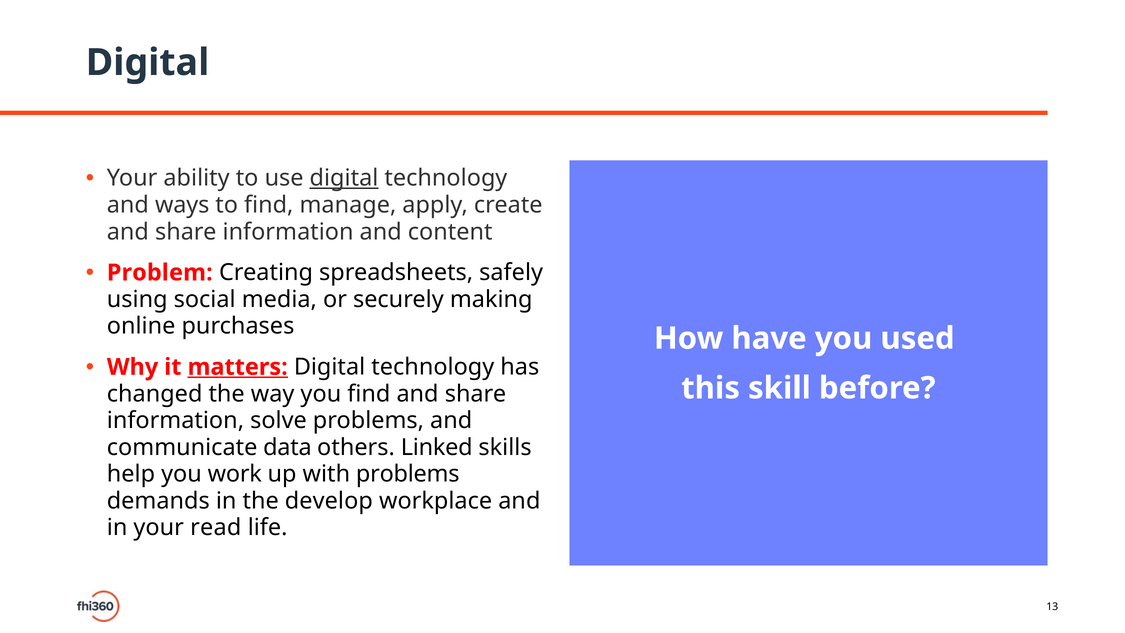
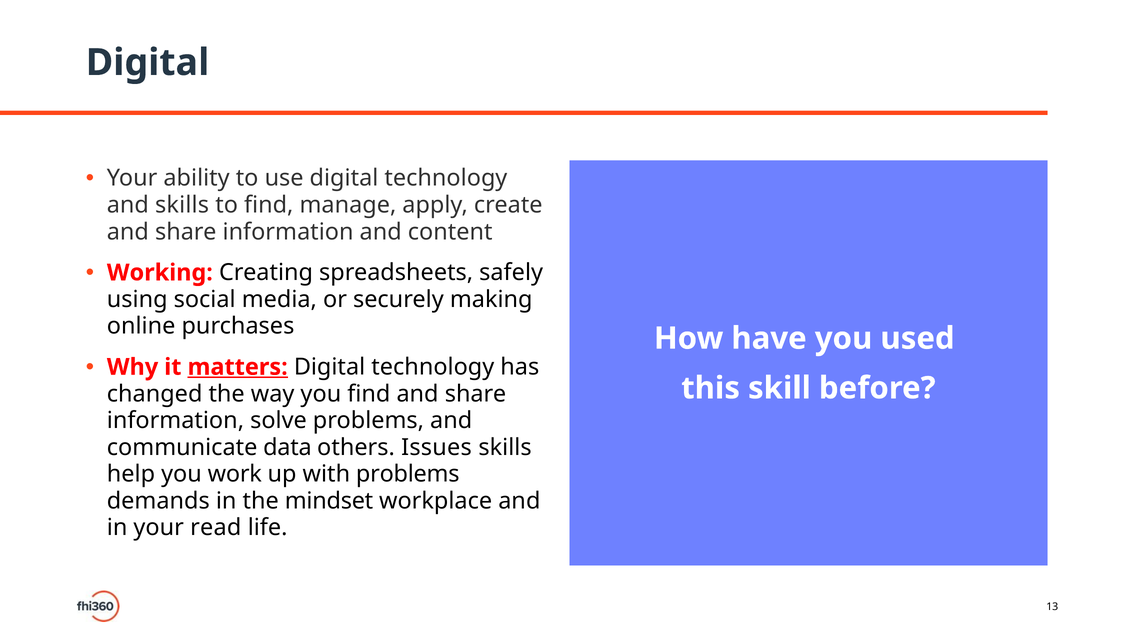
digital at (344, 178) underline: present -> none
and ways: ways -> skills
Problem: Problem -> Working
Linked: Linked -> Issues
develop: develop -> mindset
